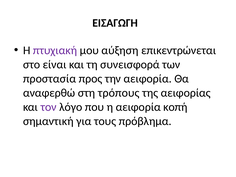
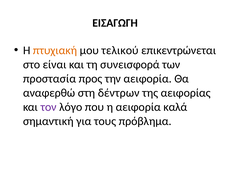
πτυχιακή colour: purple -> orange
αύξηση: αύξηση -> τελικού
τρόπους: τρόπους -> δέντρων
κοπή: κοπή -> καλά
